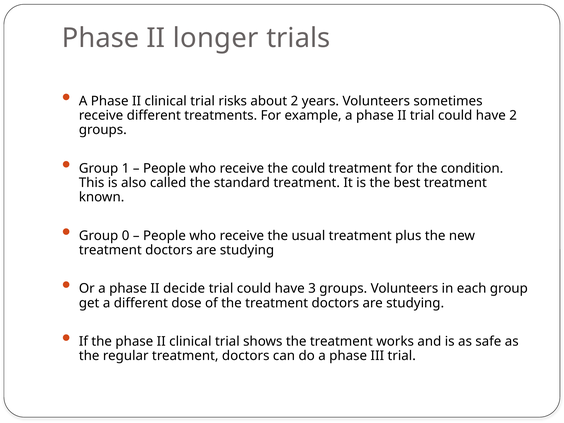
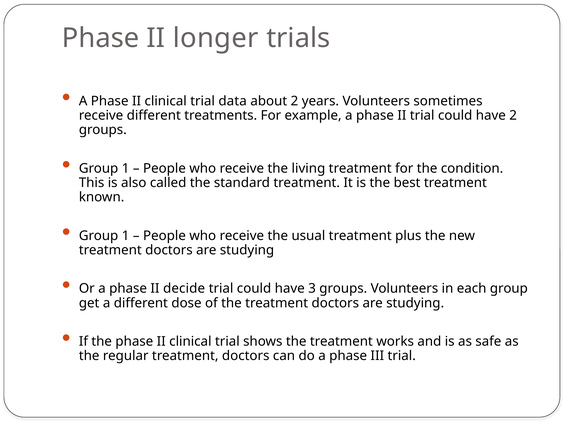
risks: risks -> data
the could: could -> living
0 at (126, 236): 0 -> 1
